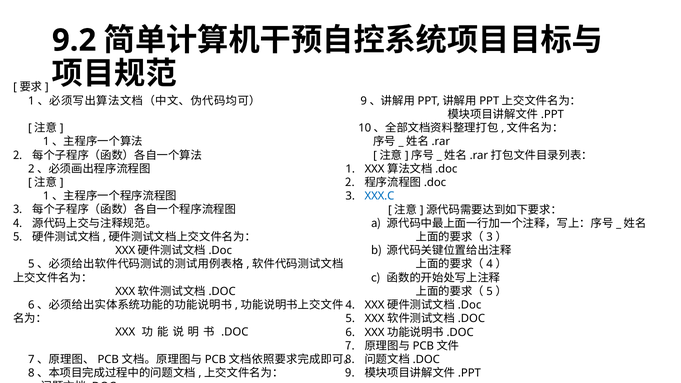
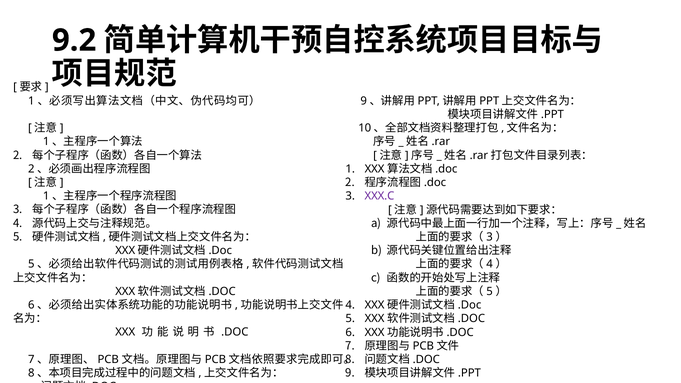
XXX.C colour: blue -> purple
